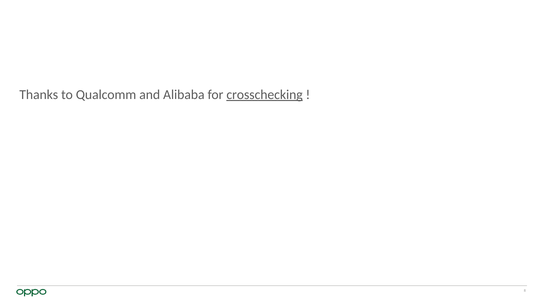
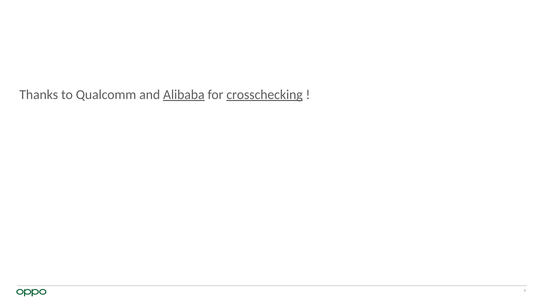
Alibaba underline: none -> present
